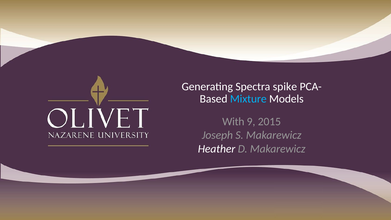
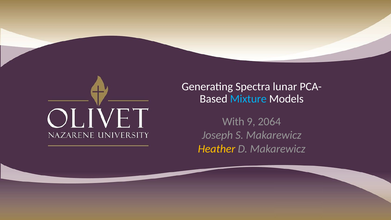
spike: spike -> lunar
2015: 2015 -> 2064
Heather colour: white -> yellow
